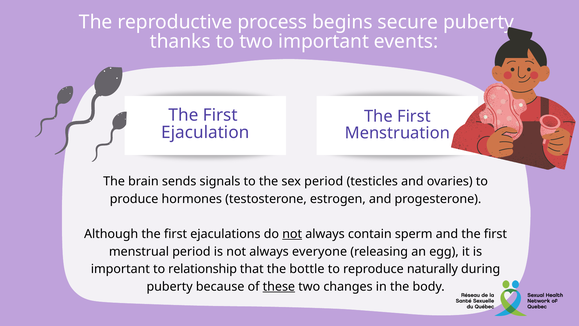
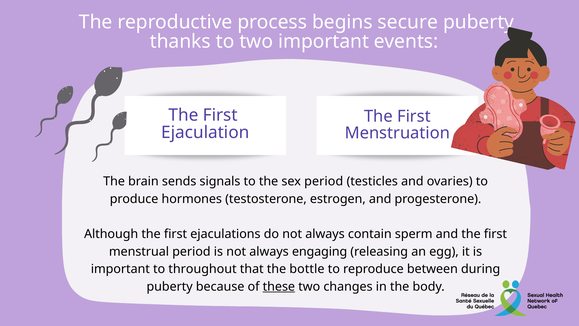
not at (292, 234) underline: present -> none
everyone: everyone -> engaging
relationship: relationship -> throughout
naturally: naturally -> between
